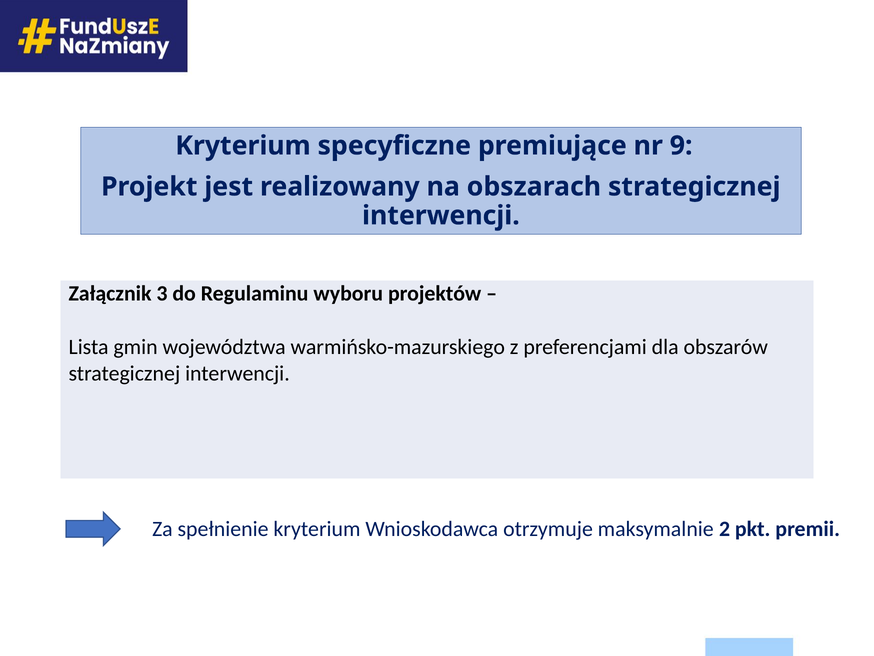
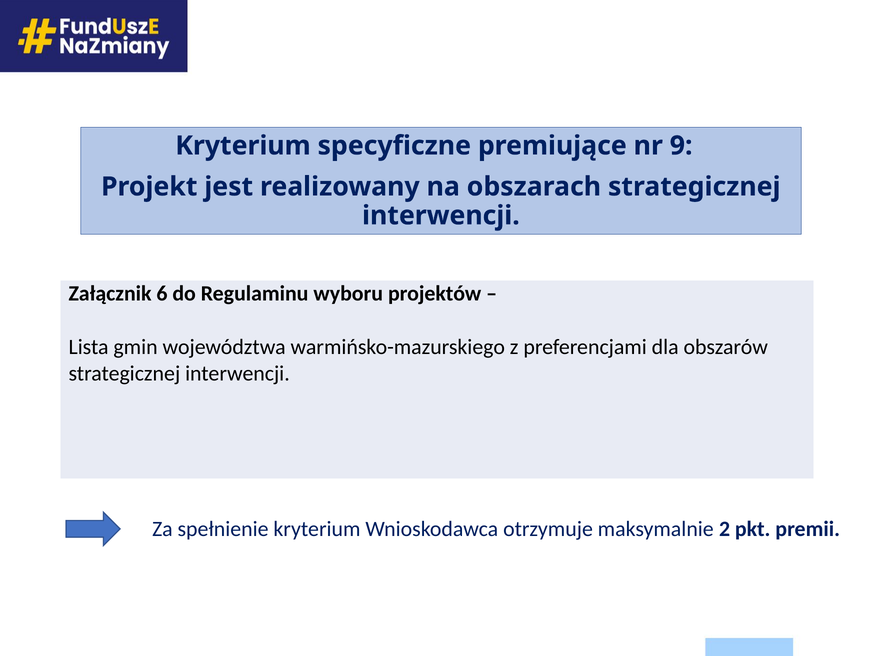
3: 3 -> 6
